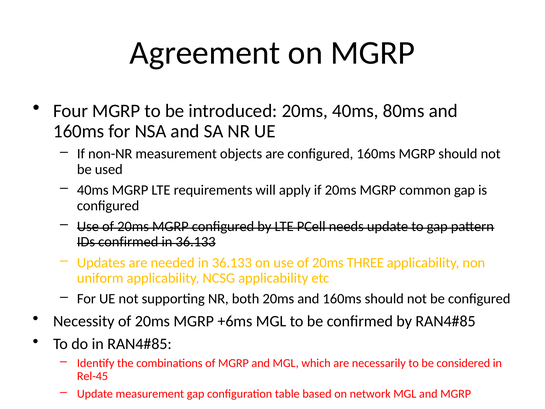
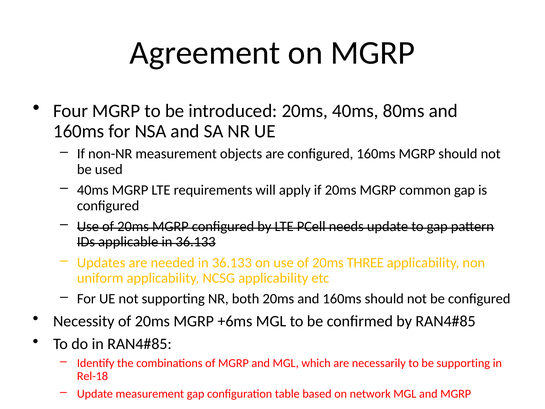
IDs confirmed: confirmed -> applicable
be considered: considered -> supporting
Rel-45: Rel-45 -> Rel-18
